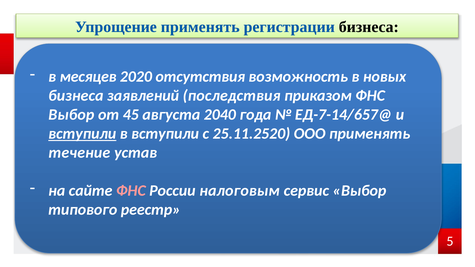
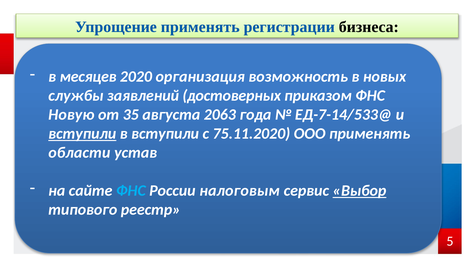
отсутствия: отсутствия -> организация
бизнеса at (76, 96): бизнеса -> службы
последствия: последствия -> достоверных
Выбор at (71, 115): Выбор -> Новую
45: 45 -> 35
2040: 2040 -> 2063
ЕД-7-14/657@: ЕД-7-14/657@ -> ЕД-7-14/533@
25.11.2520: 25.11.2520 -> 75.11.2020
течение: течение -> области
ФНС at (131, 191) colour: pink -> light blue
Выбор at (359, 191) underline: none -> present
